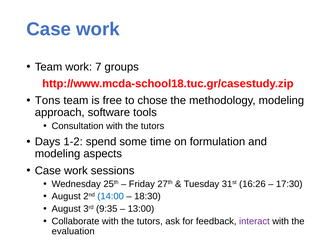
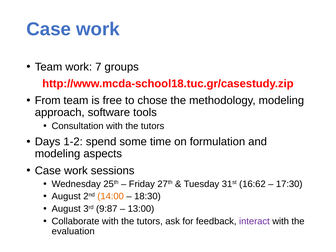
Tons: Tons -> From
16:26: 16:26 -> 16:62
14:00 colour: blue -> orange
9:35: 9:35 -> 9:87
